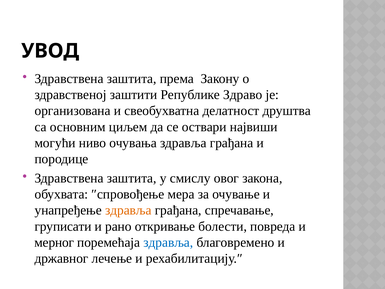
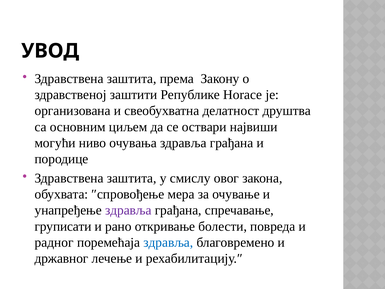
Здраво: Здраво -> Horace
здравља at (128, 210) colour: orange -> purple
мерног: мерног -> радног
